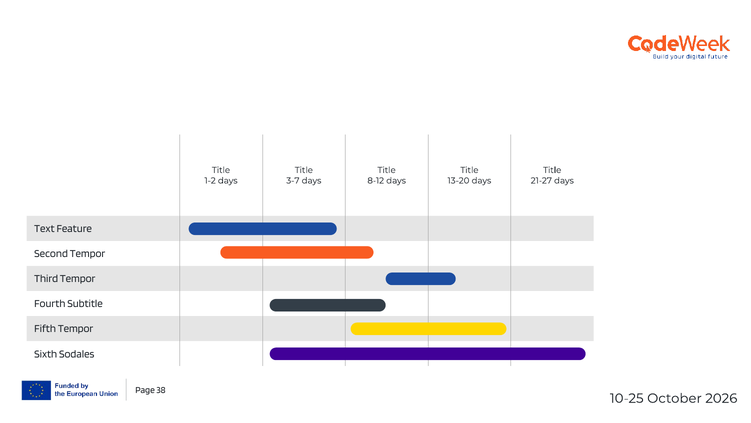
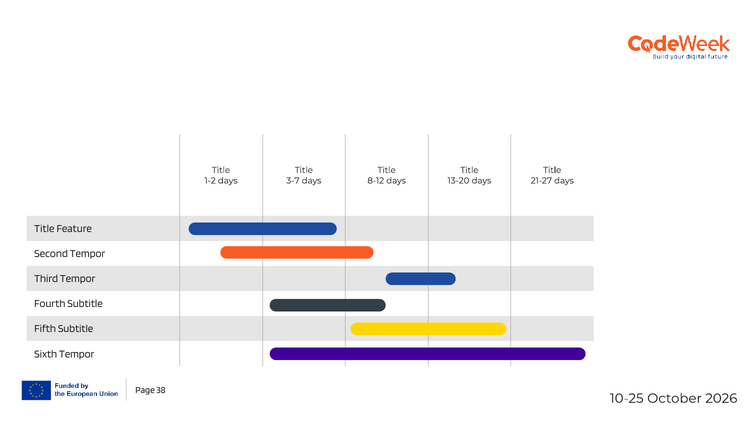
Text at (44, 228): Text -> Title
Fifth Tempor: Tempor -> Subtitle
Sixth Sodales: Sodales -> Tempor
